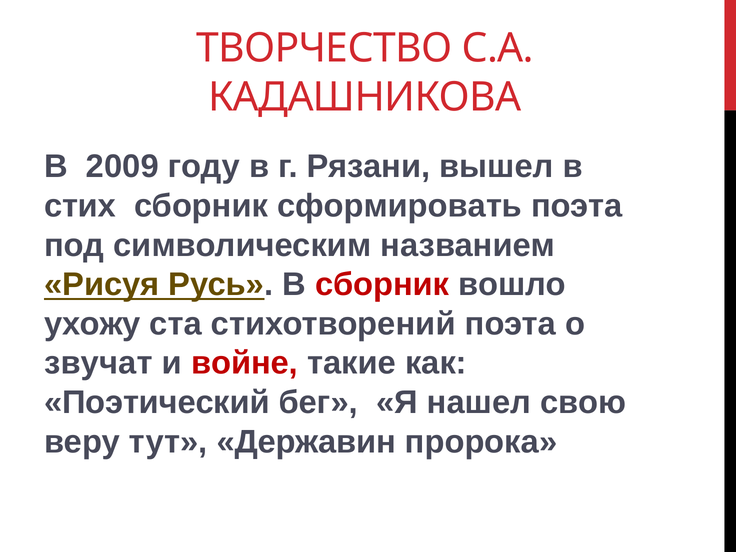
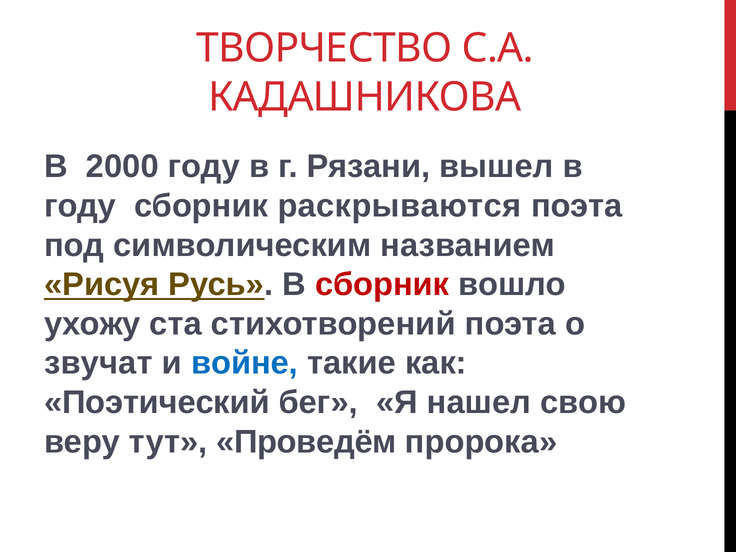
2009: 2009 -> 2000
стих at (80, 206): стих -> году
сформировать: сформировать -> раскрываются
войне colour: red -> blue
Державин: Державин -> Проведём
